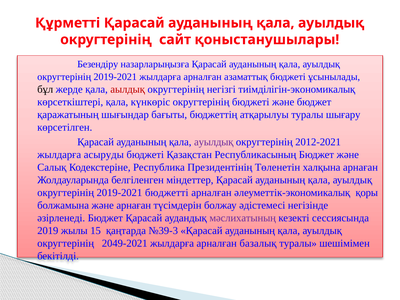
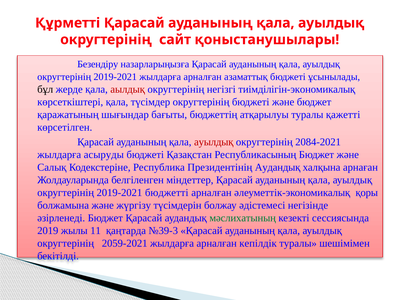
күнкөріс: күнкөріс -> түсімдер
шығару: шығару -> қажетті
ауылдық at (214, 142) colour: purple -> red
2012-2021: 2012-2021 -> 2084-2021
Президентінің Төленетін: Төленетін -> Аудандық
және арнаған: арнаған -> жүргізу
мәслихатының colour: purple -> green
15: 15 -> 11
2049-2021: 2049-2021 -> 2059-2021
базалық: базалық -> кепілдік
